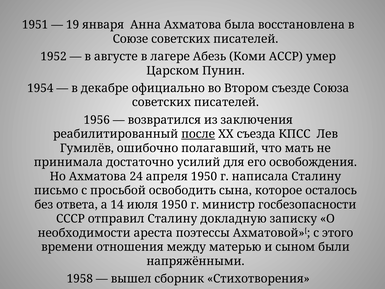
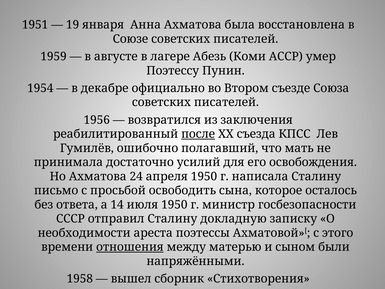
1952: 1952 -> 1959
Царском: Царском -> Поэтессу
отношения underline: none -> present
